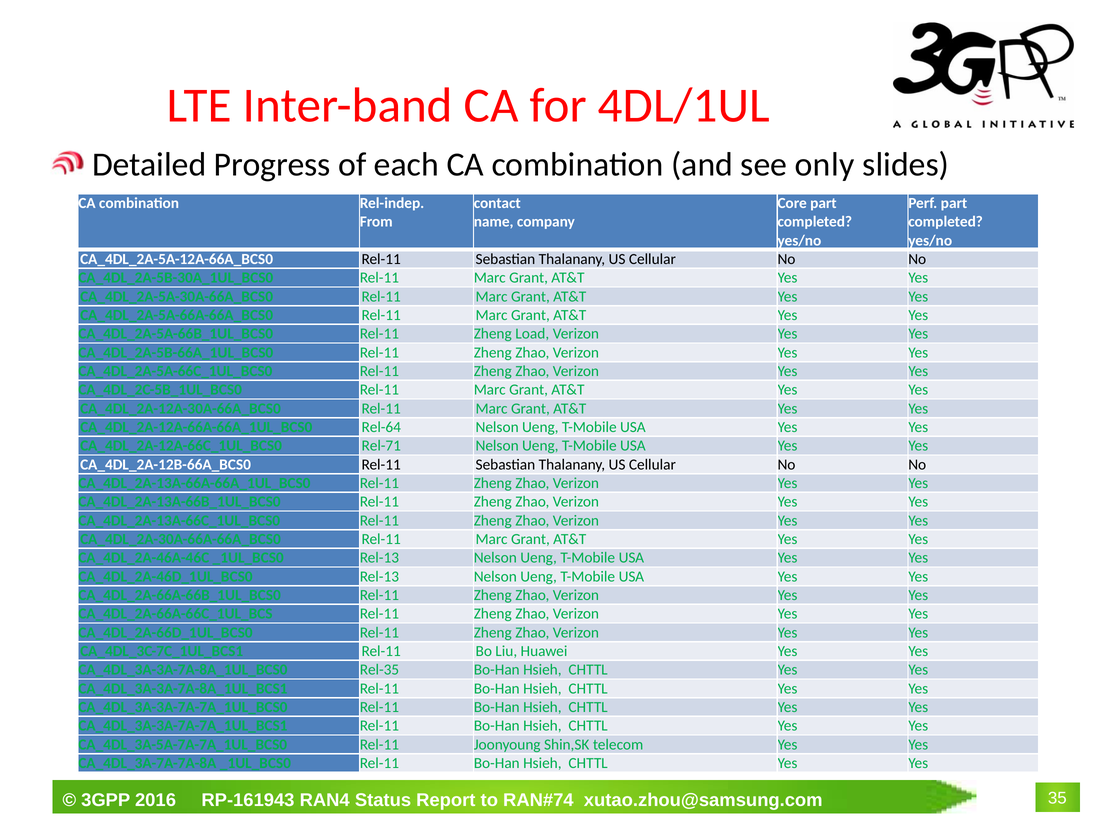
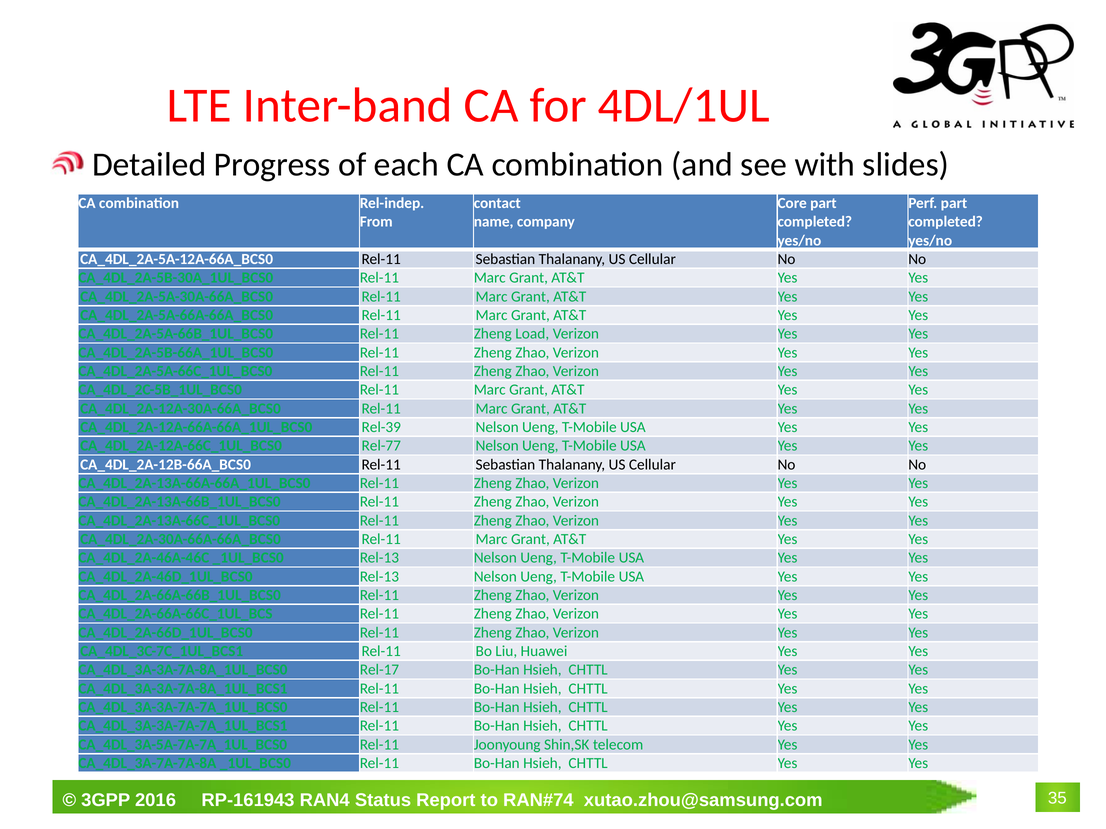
only: only -> with
Rel-64: Rel-64 -> Rel-39
Rel-71: Rel-71 -> Rel-77
Rel-35: Rel-35 -> Rel-17
